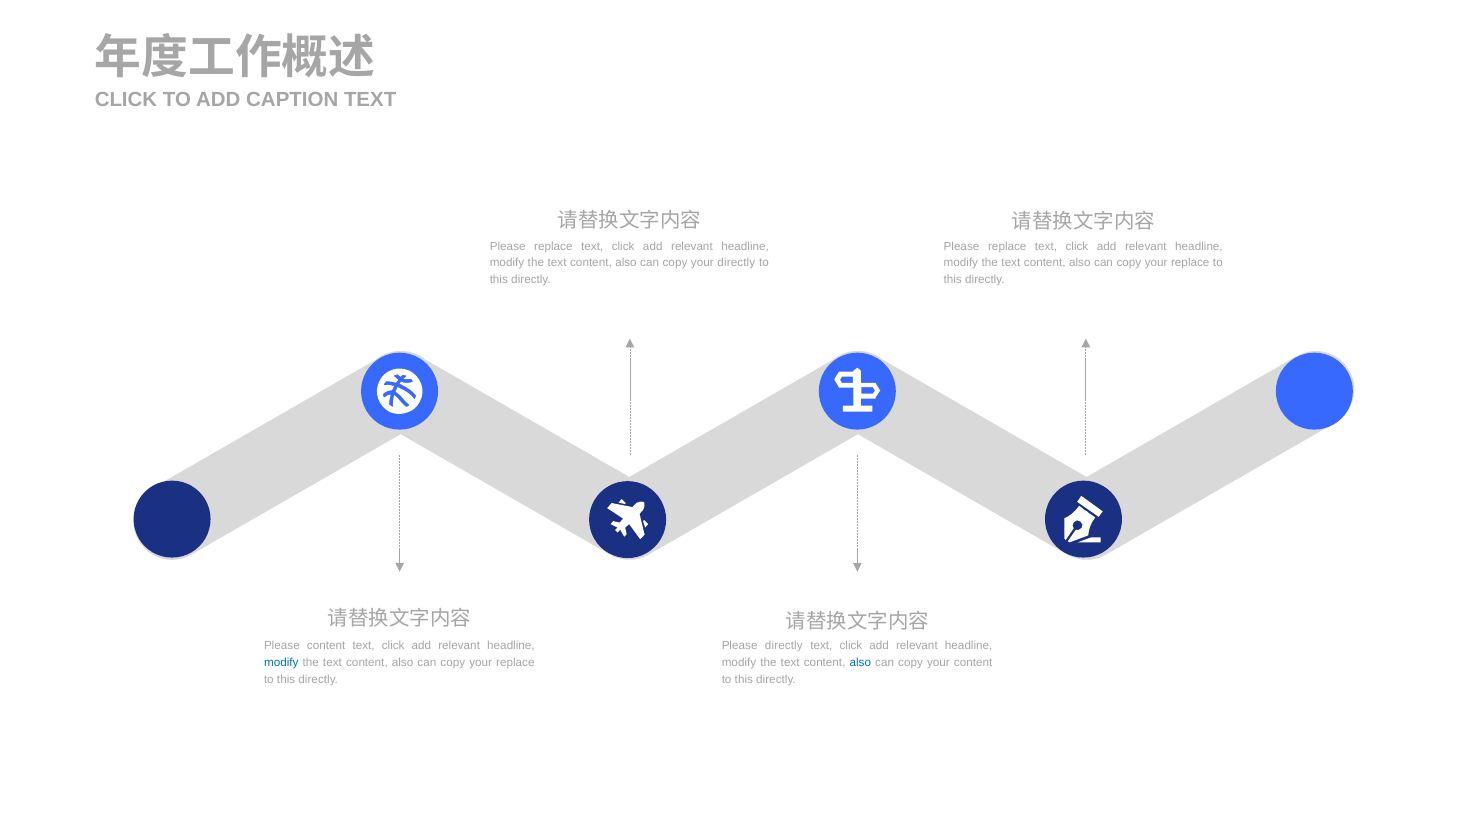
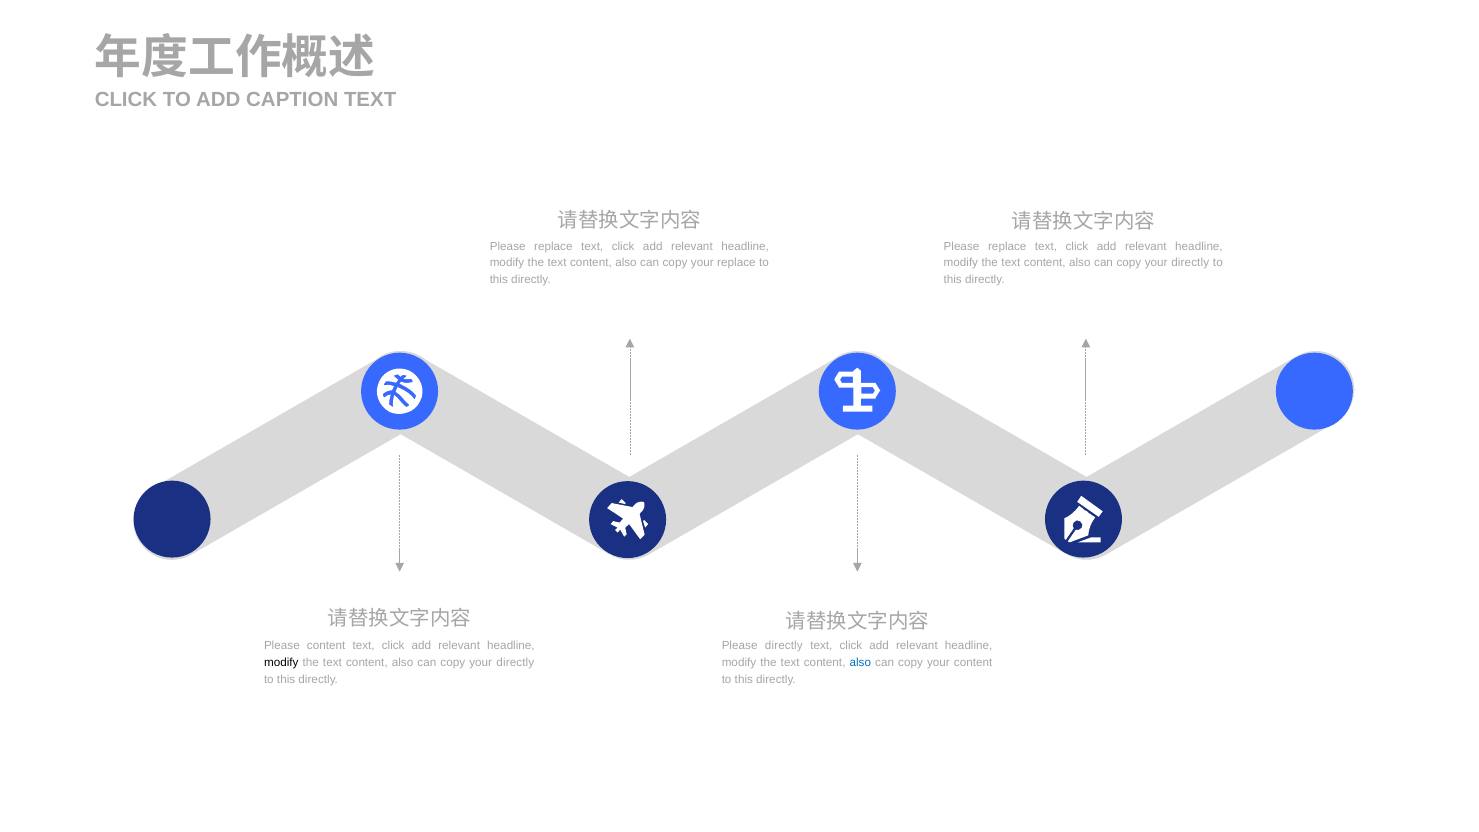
your directly: directly -> replace
replace at (1190, 263): replace -> directly
modify at (281, 663) colour: blue -> black
replace at (515, 663): replace -> directly
